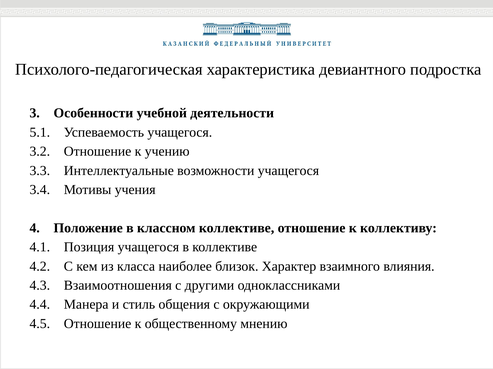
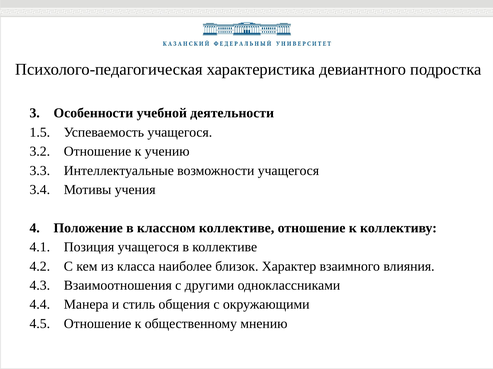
5.1: 5.1 -> 1.5
